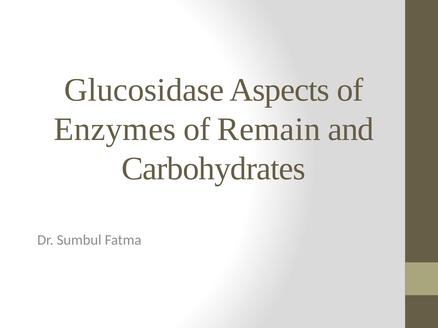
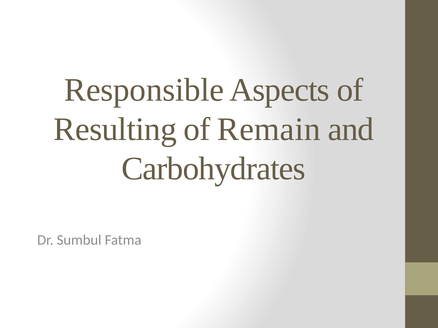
Glucosidase: Glucosidase -> Responsible
Enzymes: Enzymes -> Resulting
